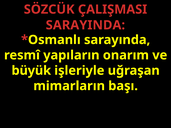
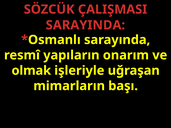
büyük: büyük -> olmak
